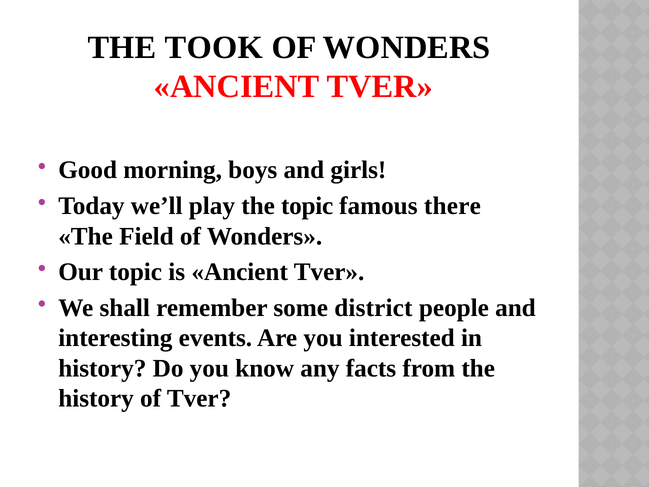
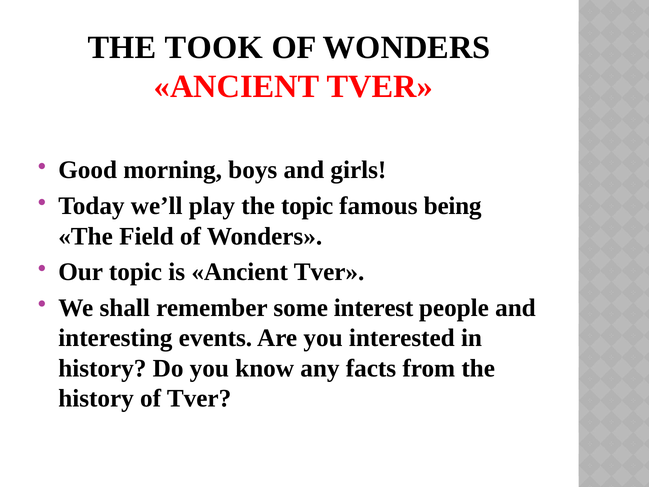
there: there -> being
district: district -> interest
